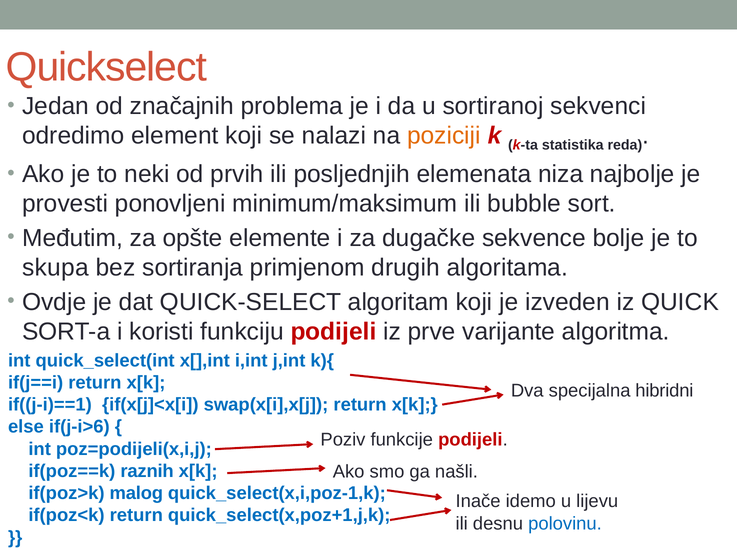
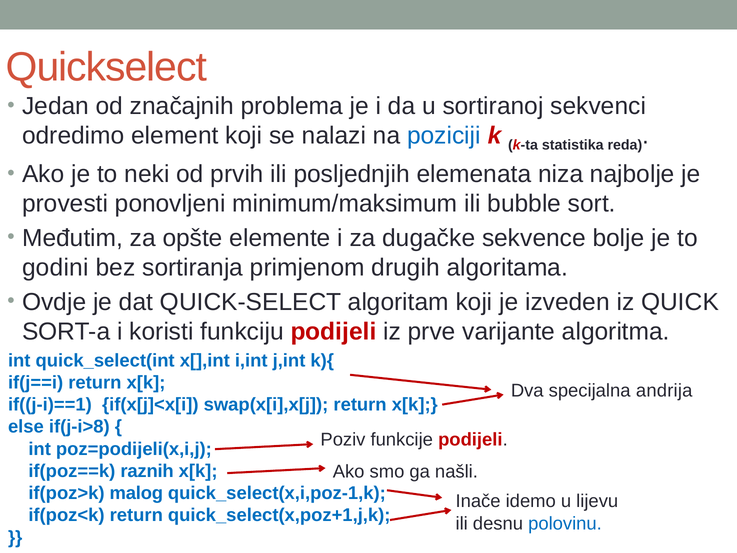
poziciji colour: orange -> blue
skupa: skupa -> godini
hibridni: hibridni -> andrija
if(j-i>6: if(j-i>6 -> if(j-i>8
